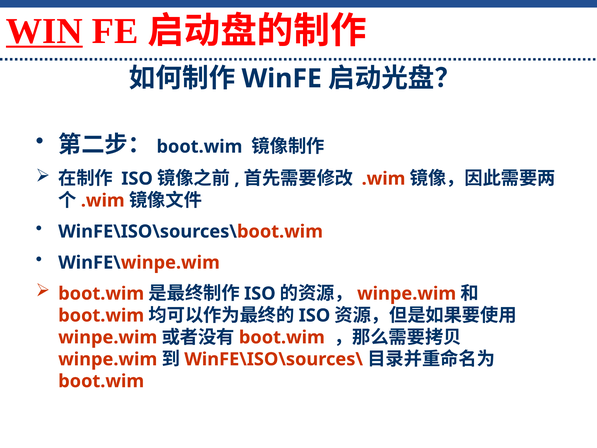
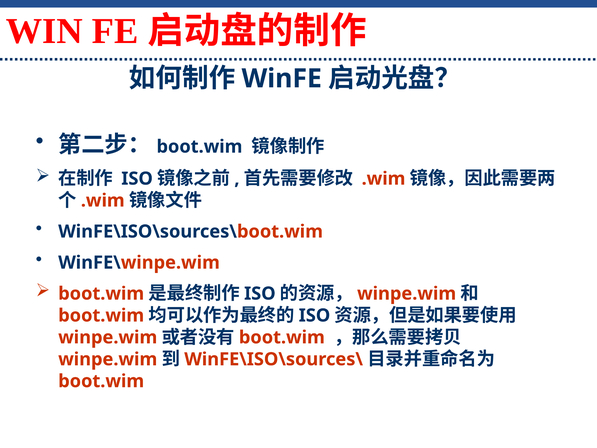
WIN underline: present -> none
